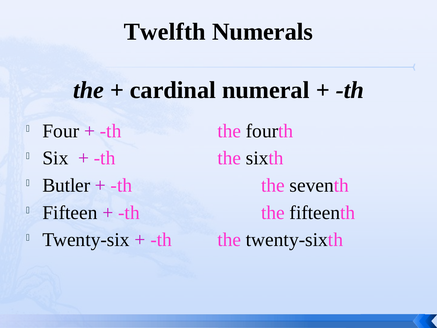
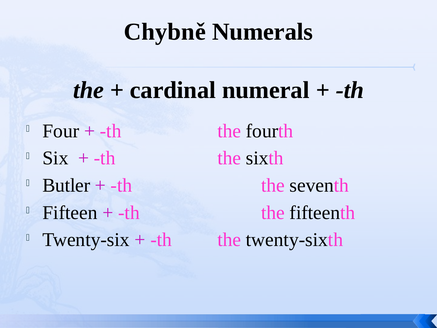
Twelfth: Twelfth -> Chybně
